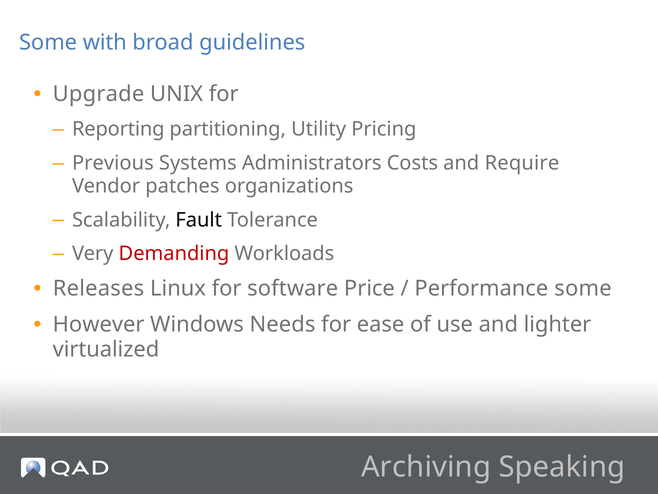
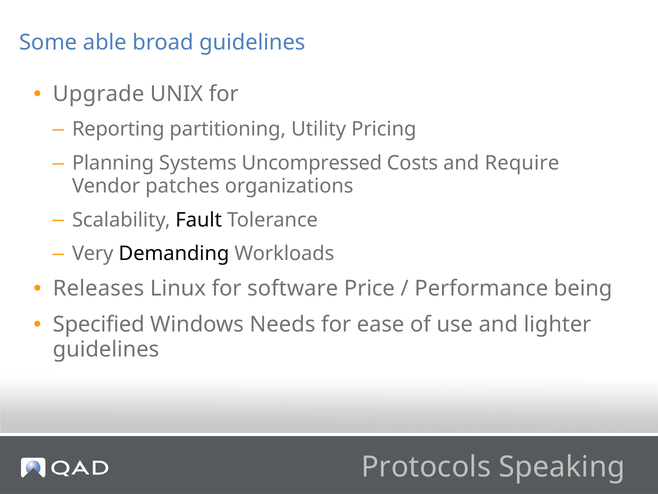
with: with -> able
Previous: Previous -> Planning
Administrators: Administrators -> Uncompressed
Demanding colour: red -> black
Performance some: some -> being
However: However -> Specified
virtualized at (106, 349): virtualized -> guidelines
Archiving: Archiving -> Protocols
